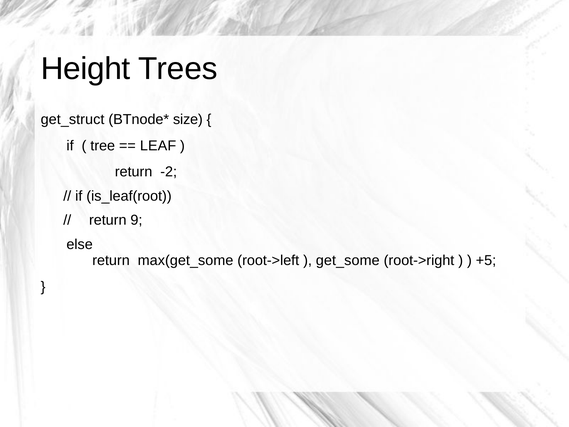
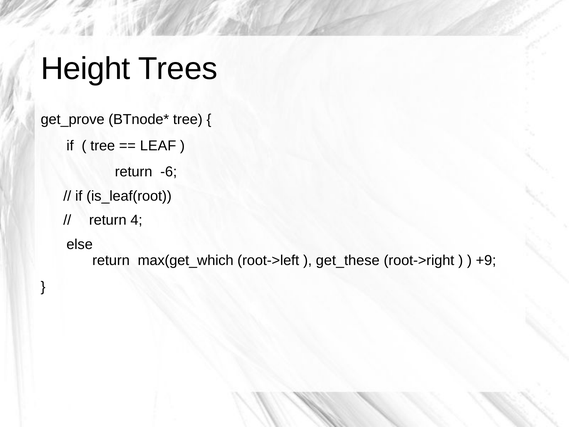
get_struct: get_struct -> get_prove
size at (188, 119): size -> tree
-2: -2 -> -6
9: 9 -> 4
max(get_some: max(get_some -> max(get_which
get_some: get_some -> get_these
+5: +5 -> +9
